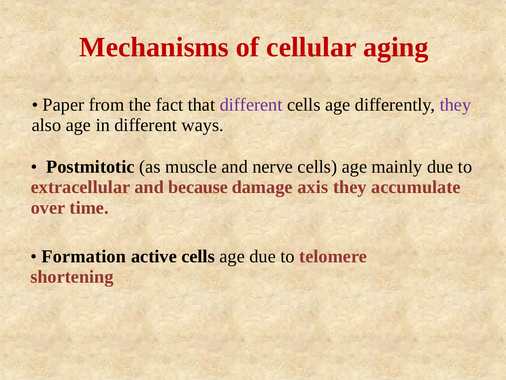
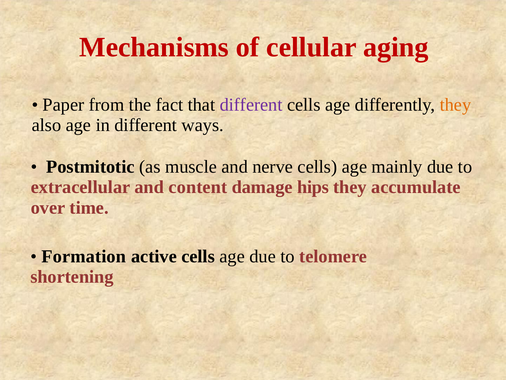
they at (455, 105) colour: purple -> orange
because: because -> content
axis: axis -> hips
